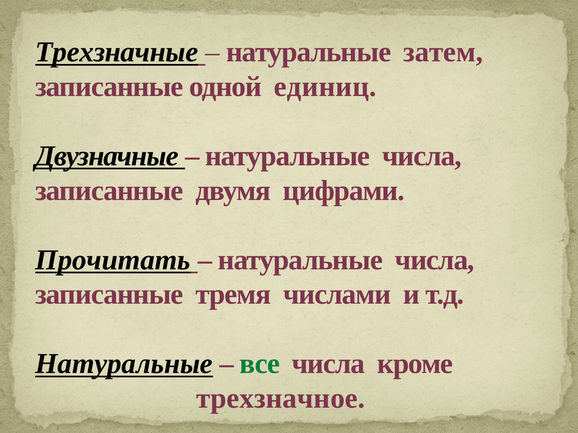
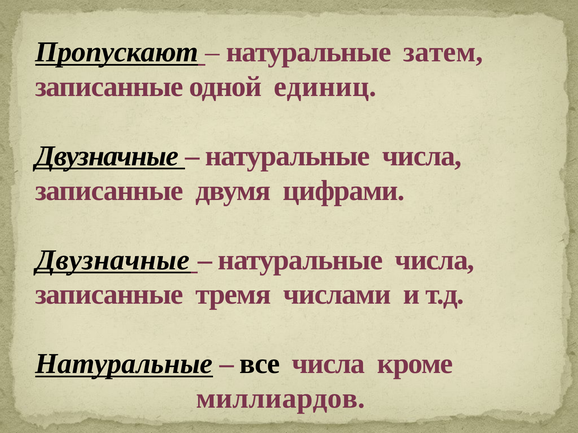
Трехзначные: Трехзначные -> Пропускают
Прочитать at (113, 260): Прочитать -> Двузначные
все colour: green -> black
трехзначное: трехзначное -> миллиардов
